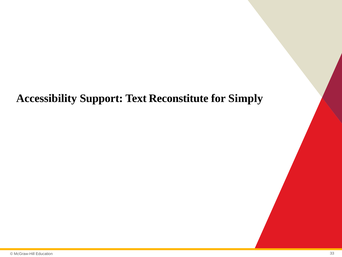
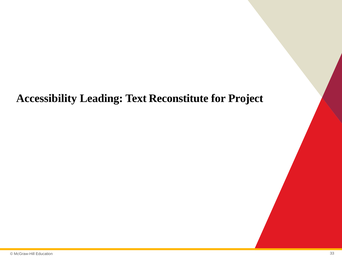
Support: Support -> Leading
Simply: Simply -> Project
